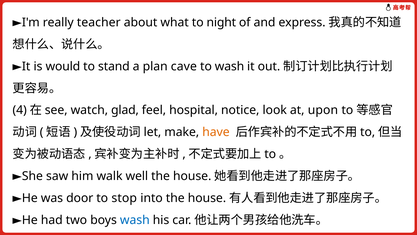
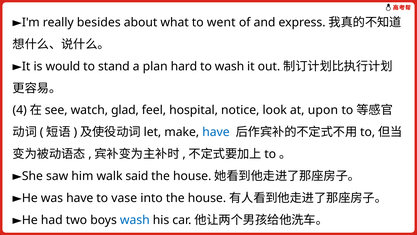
teacher: teacher -> besides
night: night -> went
cave: cave -> hard
have at (216, 132) colour: orange -> blue
well: well -> said
was door: door -> have
stop: stop -> vase
